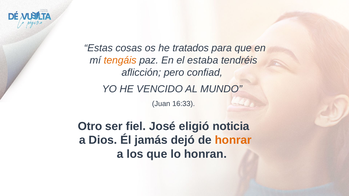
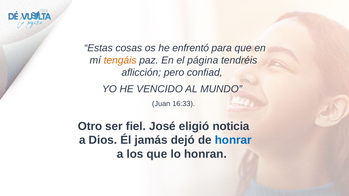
tratados: tratados -> enfrentó
estaba: estaba -> página
honrar colour: orange -> blue
